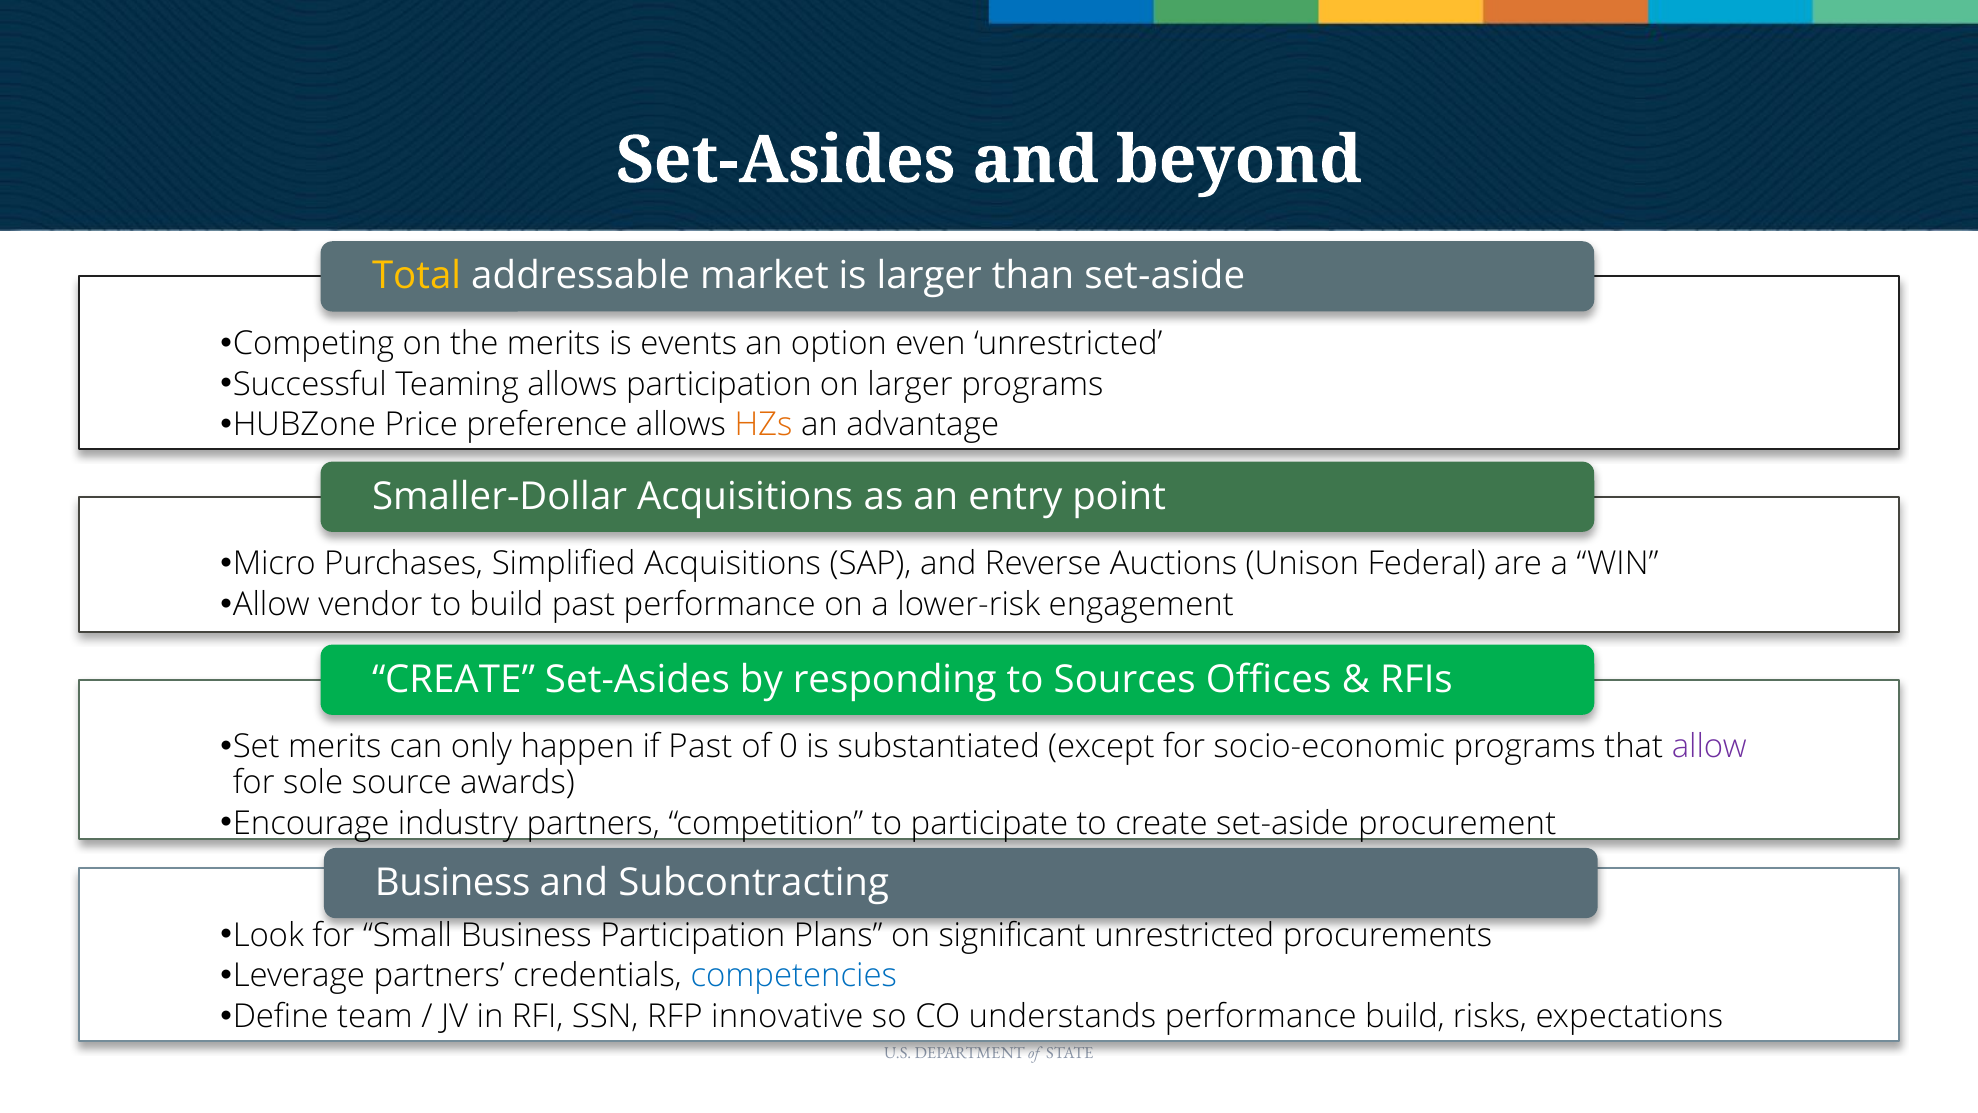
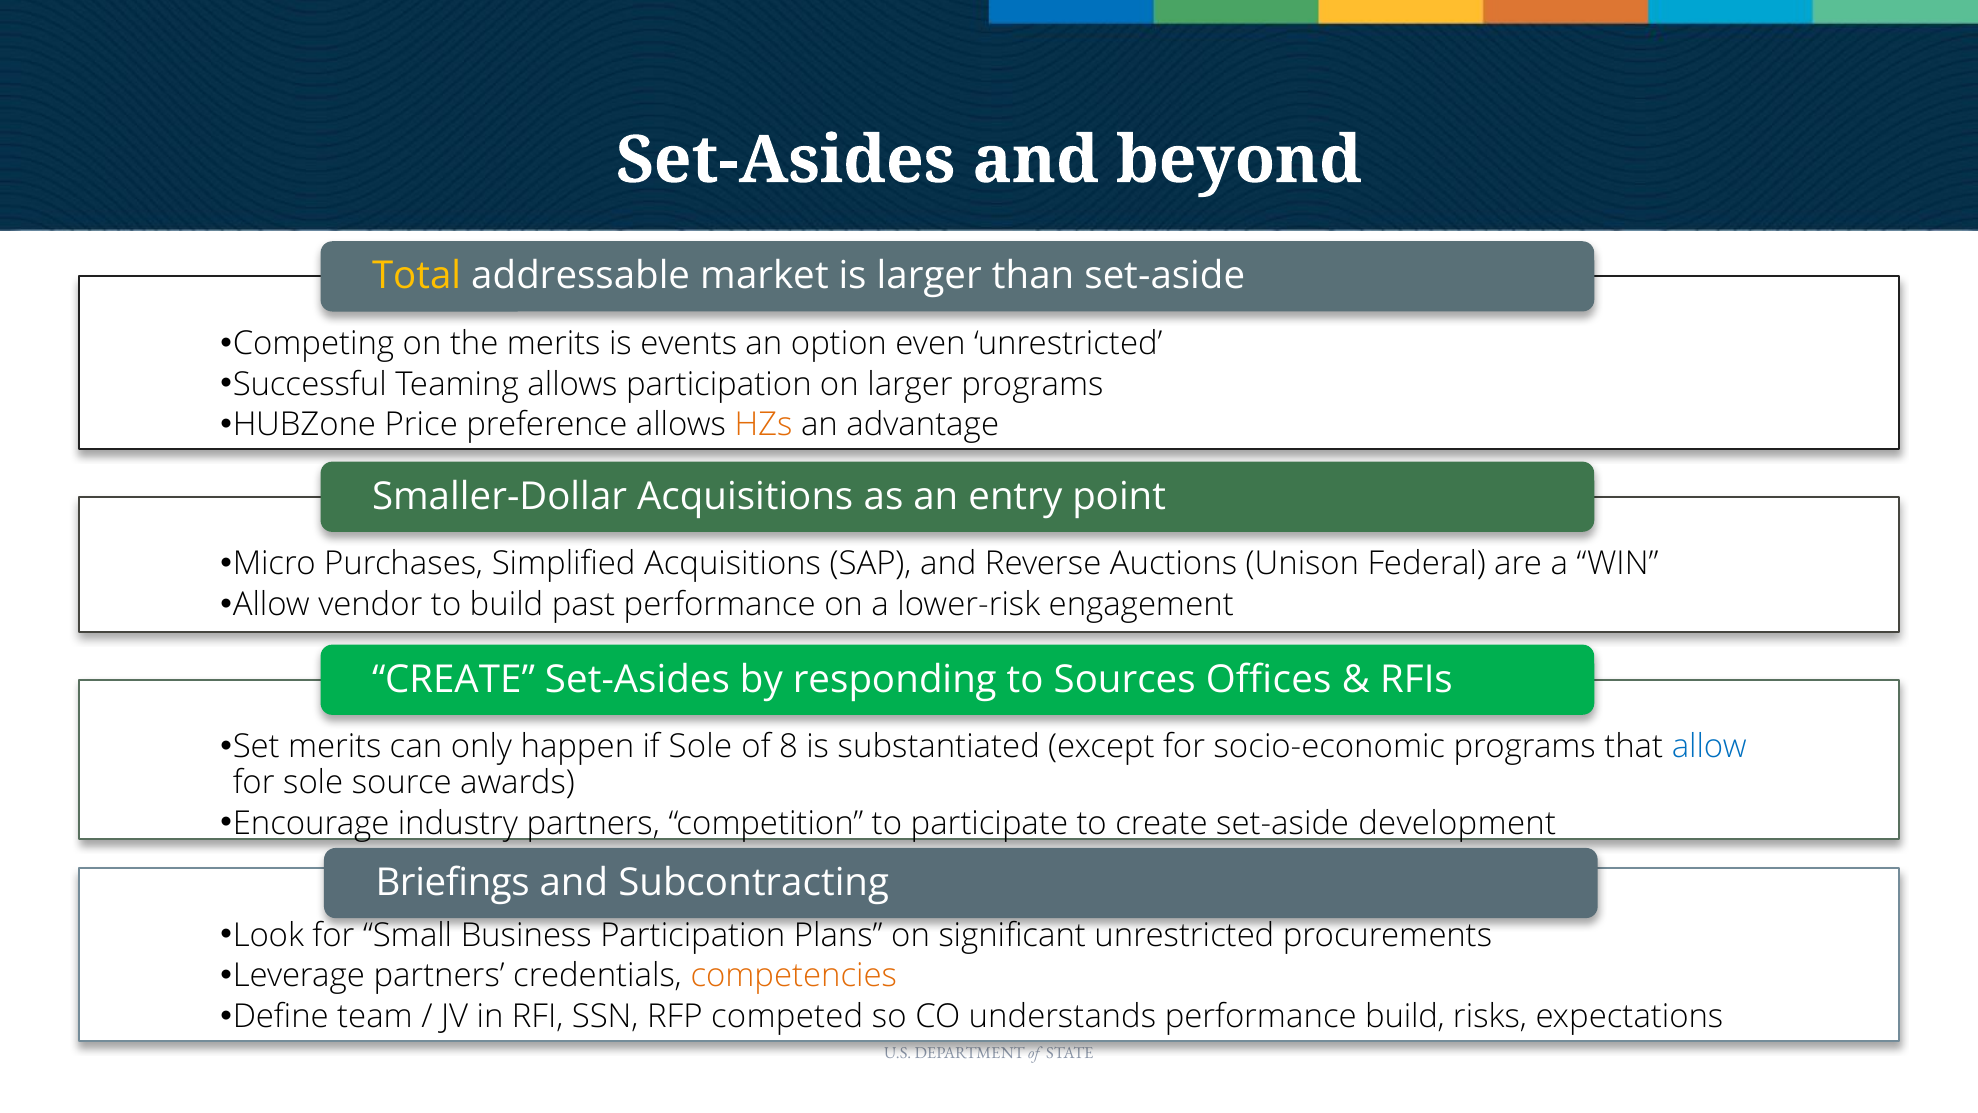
if Past: Past -> Sole
0: 0 -> 8
allow at (1709, 747) colour: purple -> blue
procurement: procurement -> development
Business at (453, 883): Business -> Briefings
competencies colour: blue -> orange
innovative: innovative -> competed
